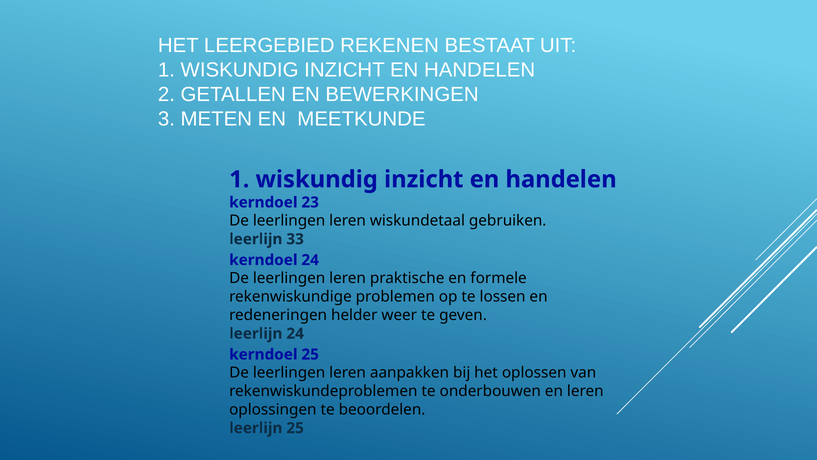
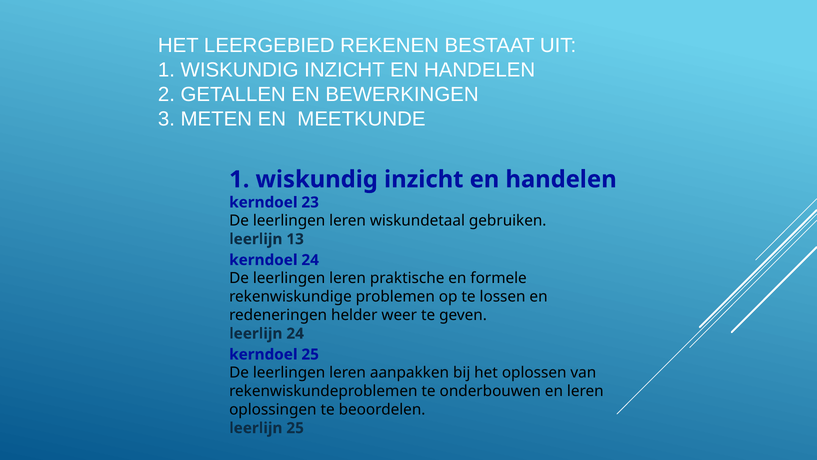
33: 33 -> 13
